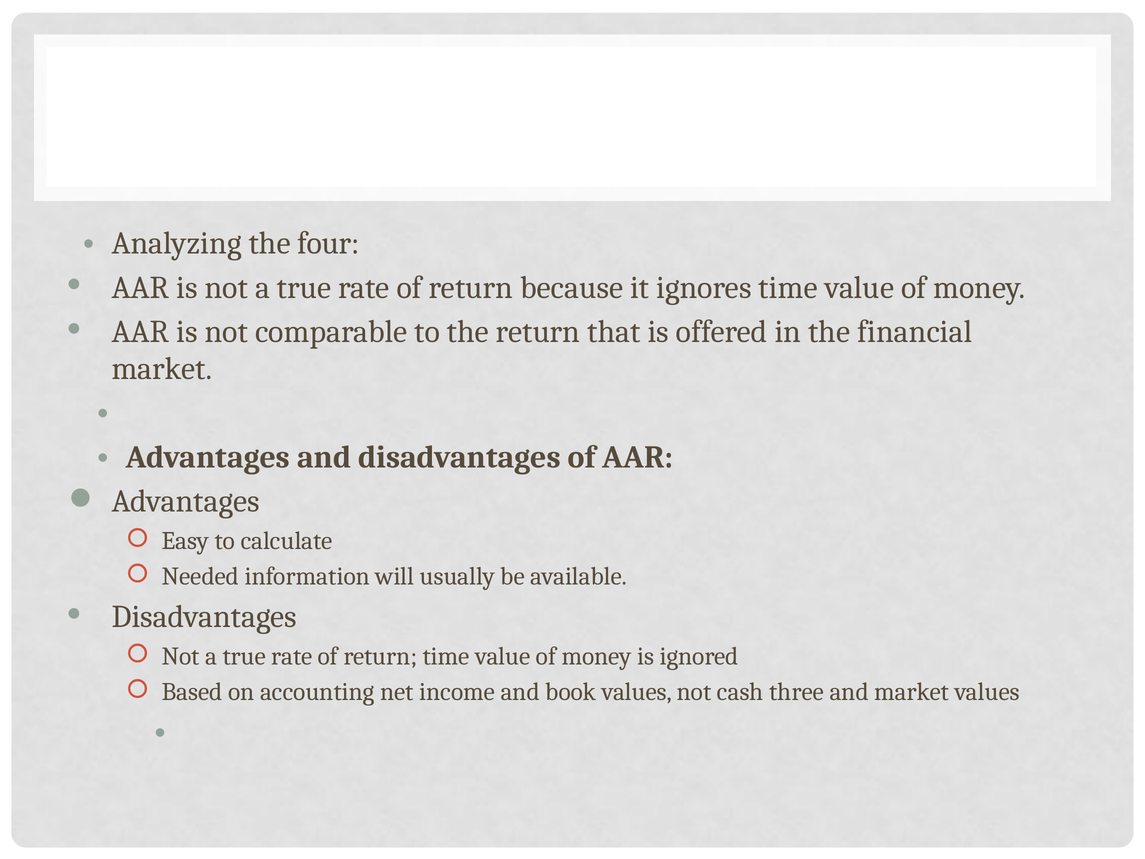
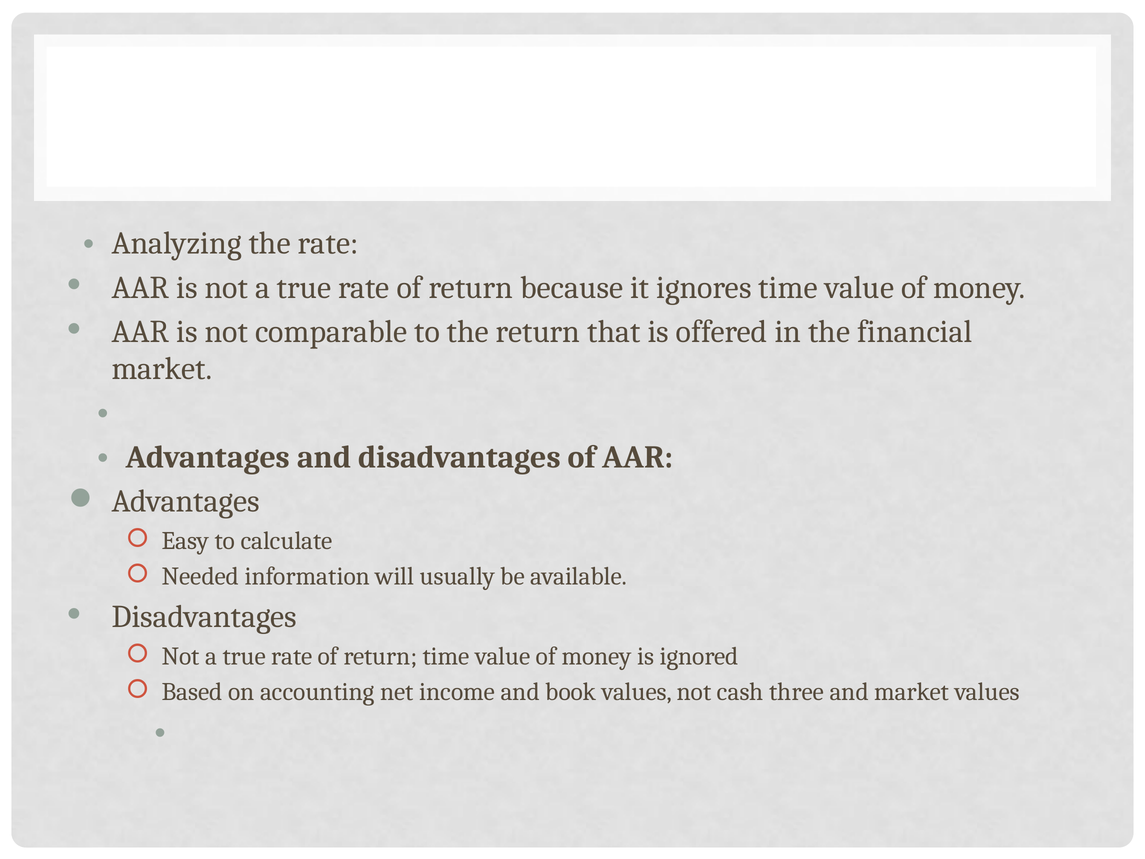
the four: four -> rate
